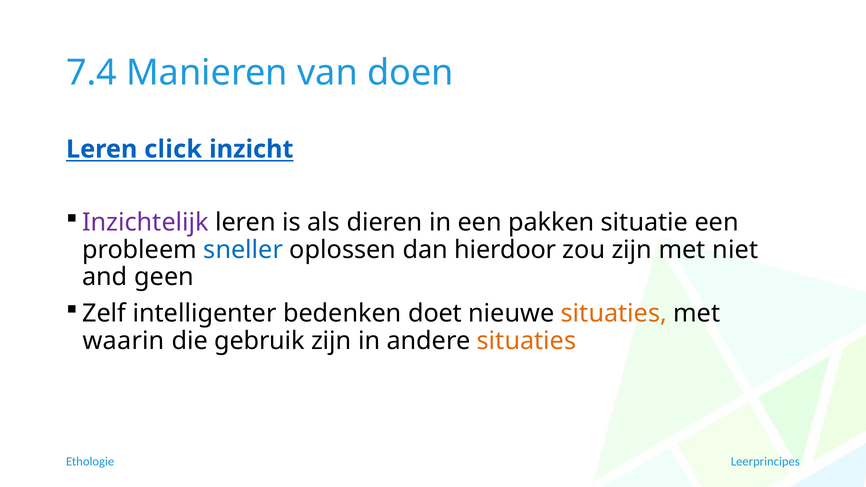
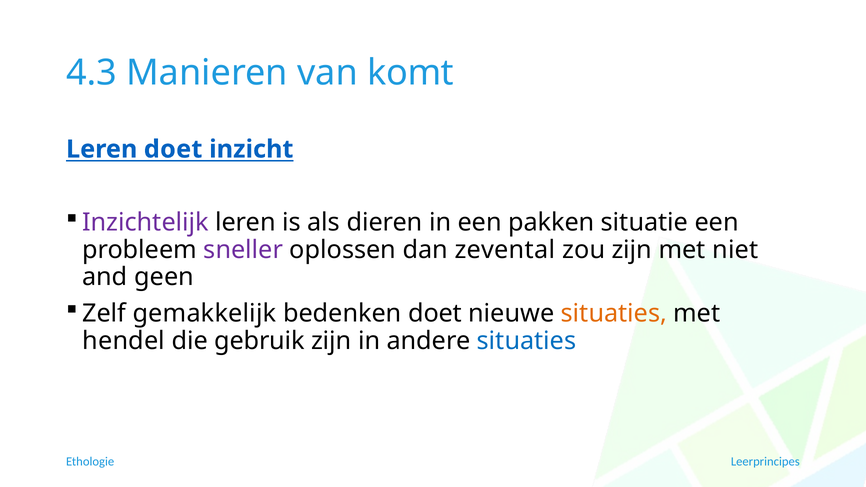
7.4: 7.4 -> 4.3
doen: doen -> komt
Leren click: click -> doet
sneller colour: blue -> purple
hierdoor: hierdoor -> zevental
intelligenter: intelligenter -> gemakkelijk
waarin: waarin -> hendel
situaties at (527, 341) colour: orange -> blue
